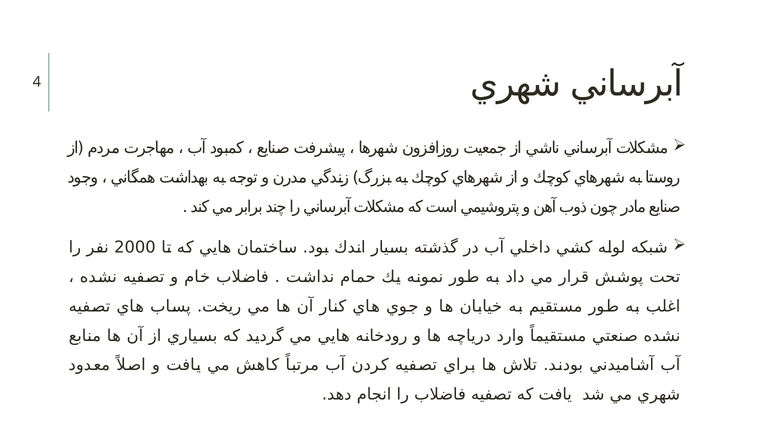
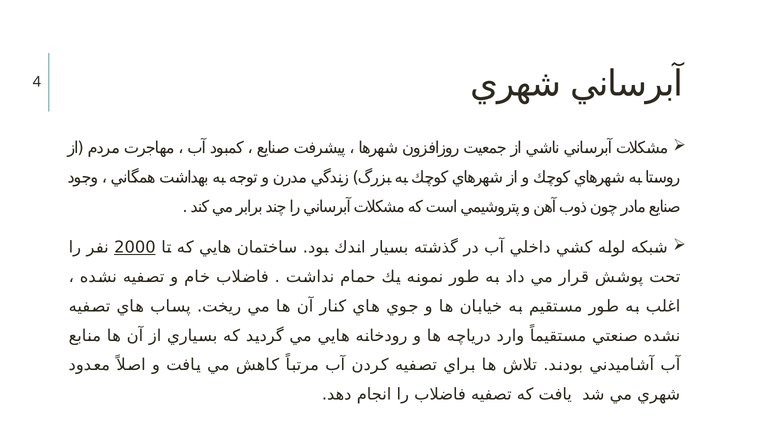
2000 underline: none -> present
